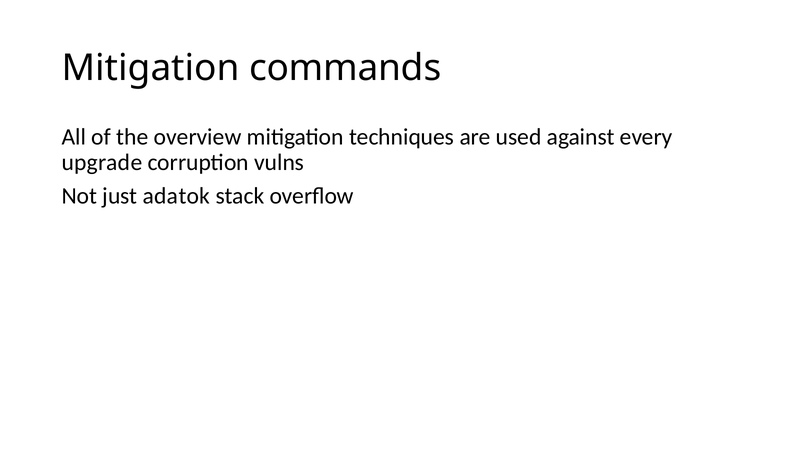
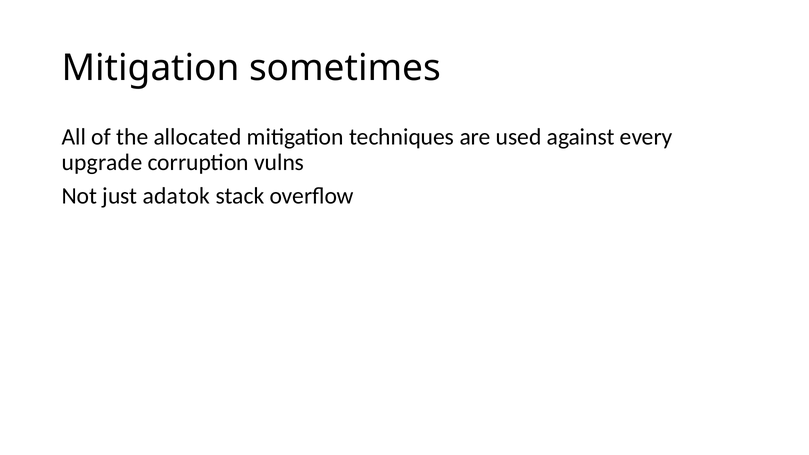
commands: commands -> sometimes
overview: overview -> allocated
